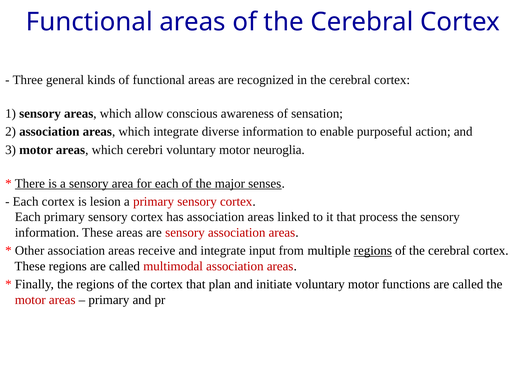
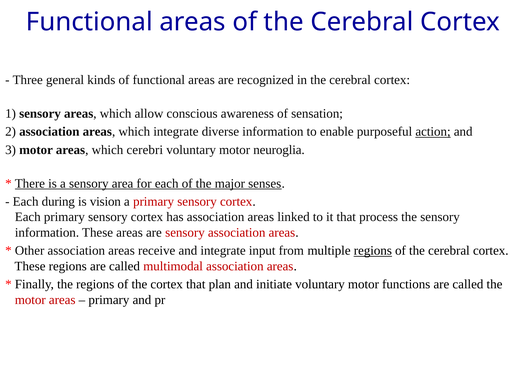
action underline: none -> present
Each cortex: cortex -> during
lesion: lesion -> vision
